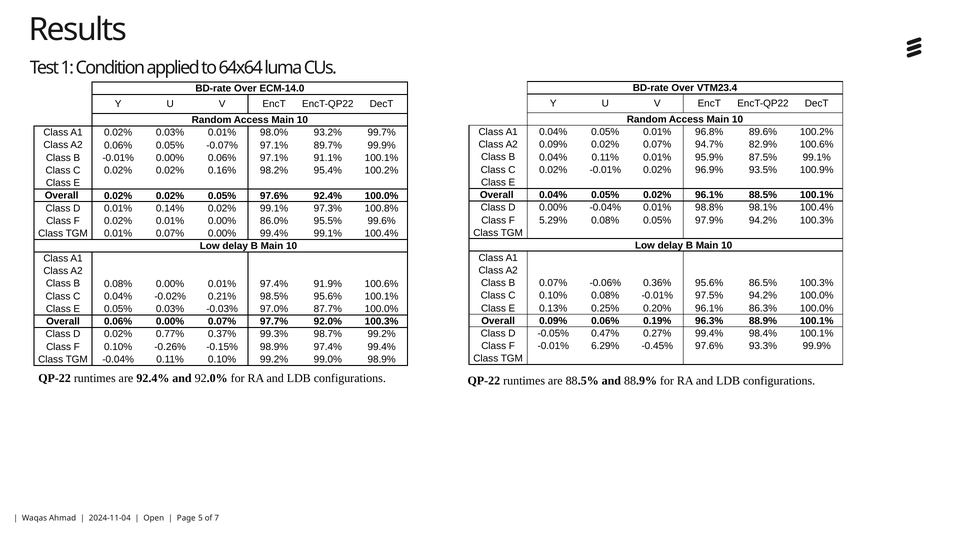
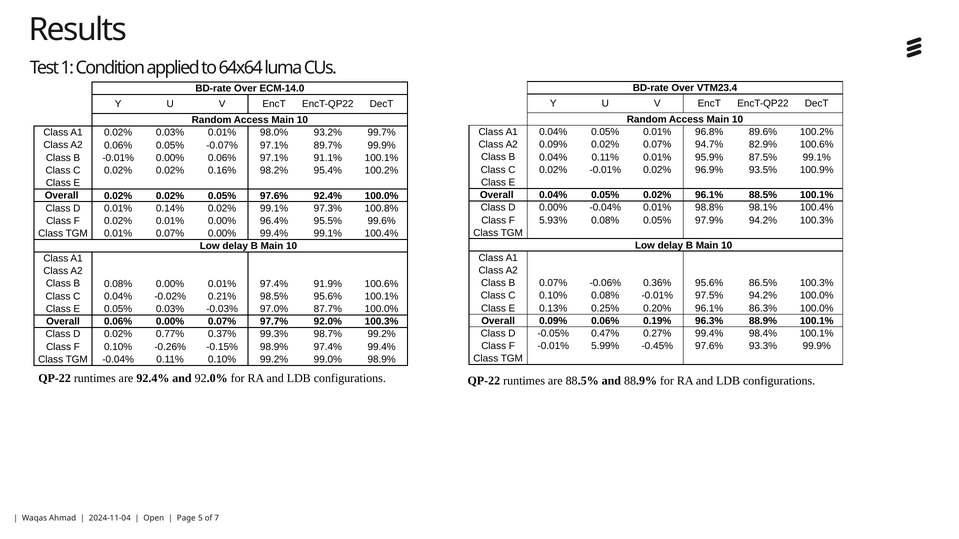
5.29%: 5.29% -> 5.93%
86.0%: 86.0% -> 96.4%
6.29%: 6.29% -> 5.99%
